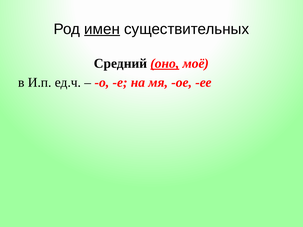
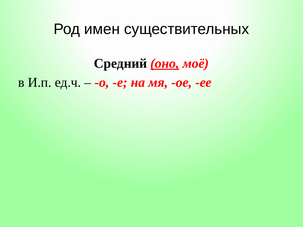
имен underline: present -> none
